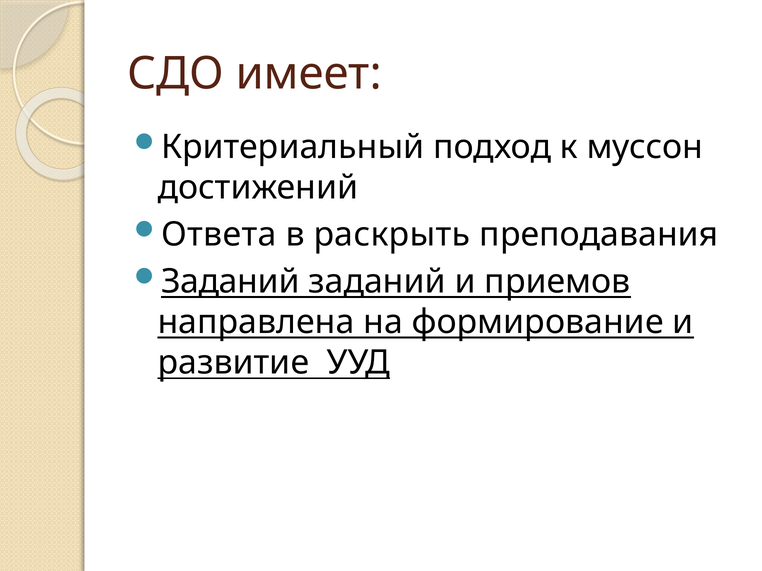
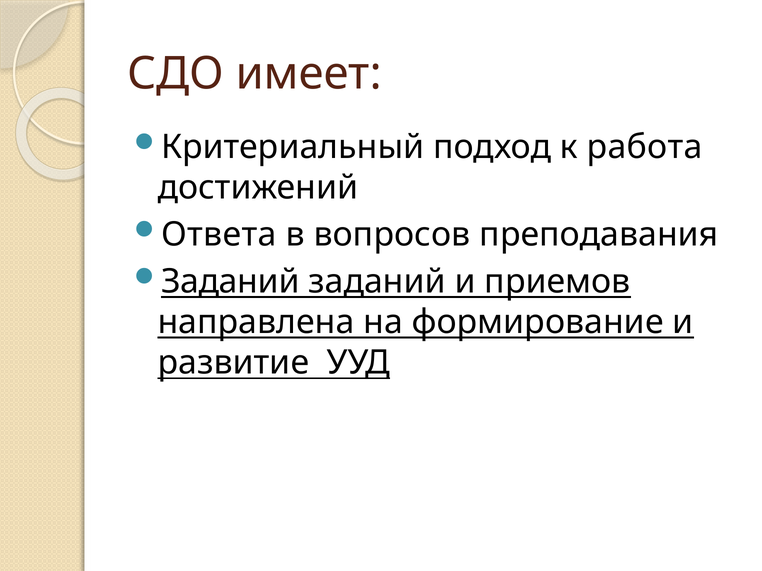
муссон: муссон -> работа
раскрыть: раскрыть -> вопросов
